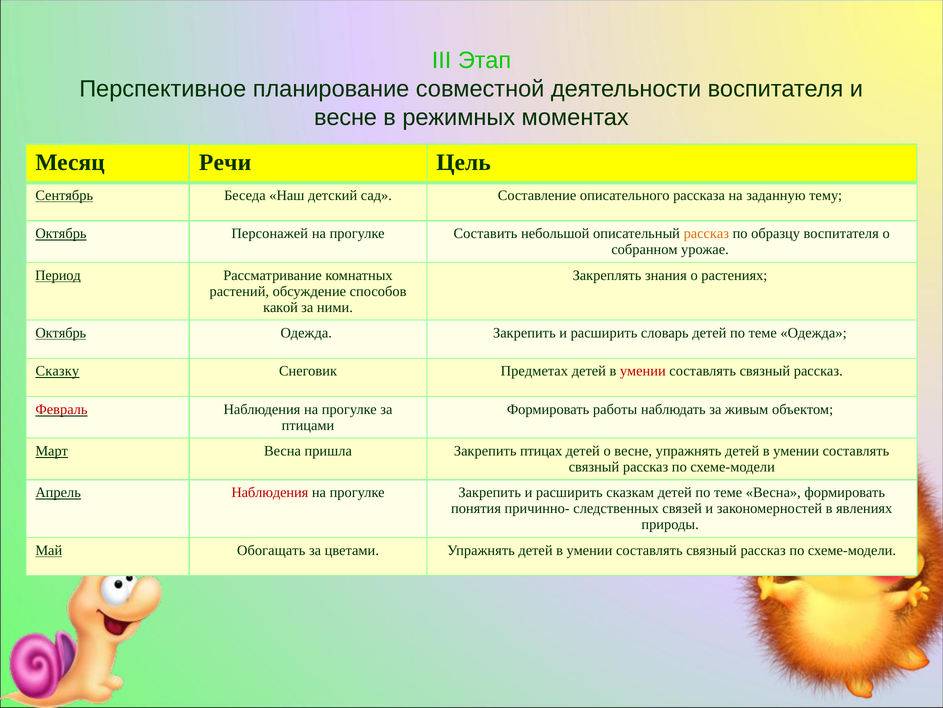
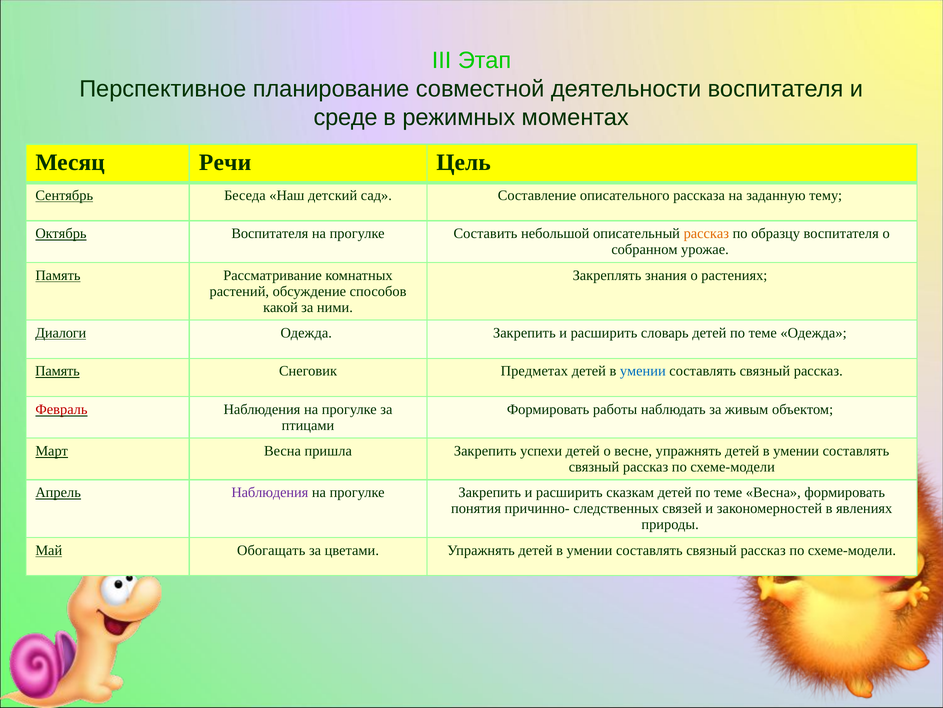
весне at (345, 117): весне -> среде
Октябрь Персонажей: Персонажей -> Воспитателя
Период at (58, 275): Период -> Память
Октябрь at (61, 333): Октябрь -> Диалоги
Сказку at (57, 371): Сказку -> Память
умении at (643, 371) colour: red -> blue
птицах: птицах -> успехи
Наблюдения at (270, 492) colour: red -> purple
